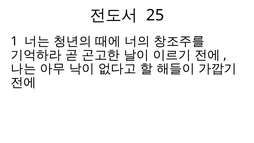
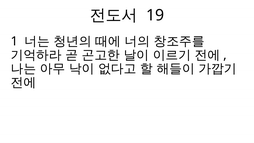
25: 25 -> 19
